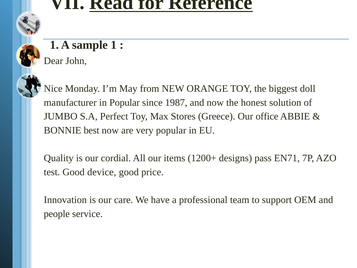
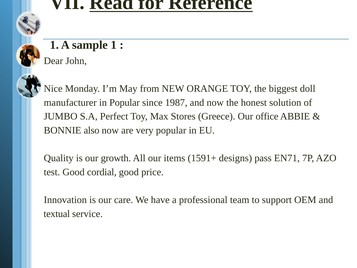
best: best -> also
cordial: cordial -> growth
1200+: 1200+ -> 1591+
device: device -> cordial
people: people -> textual
